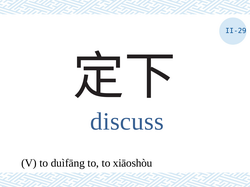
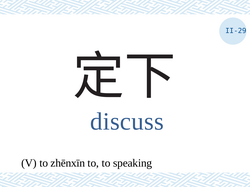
duìfāng: duìfāng -> zhēnxīn
xiāoshòu: xiāoshòu -> speaking
